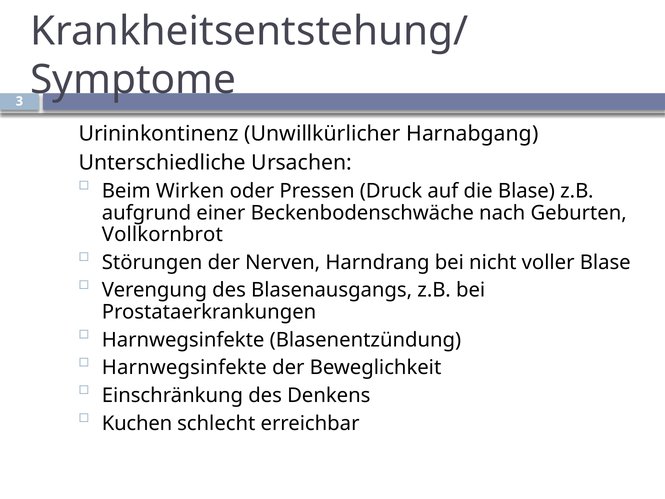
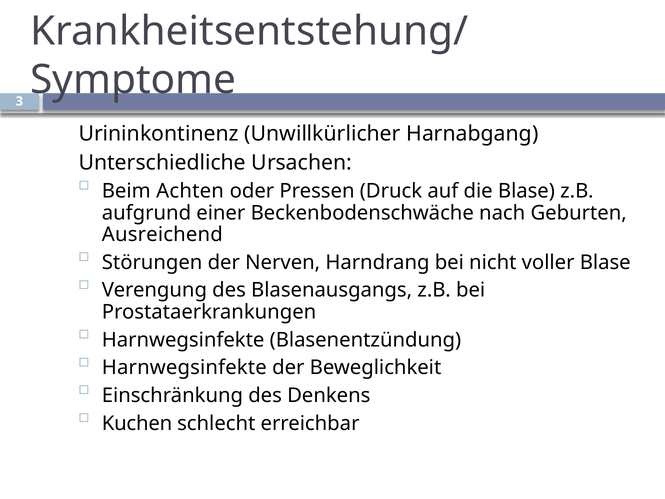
Wirken: Wirken -> Achten
Vollkornbrot: Vollkornbrot -> Ausreichend
